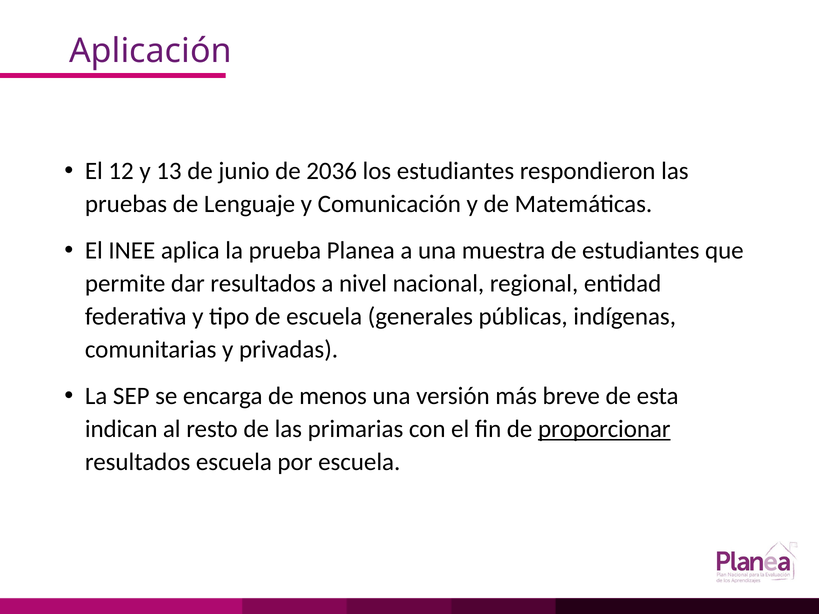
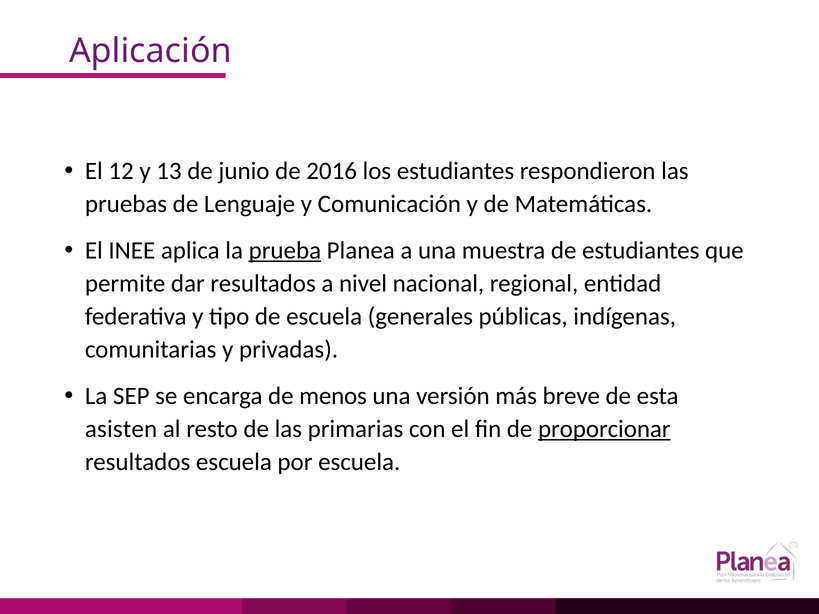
2036: 2036 -> 2016
prueba underline: none -> present
indican: indican -> asisten
